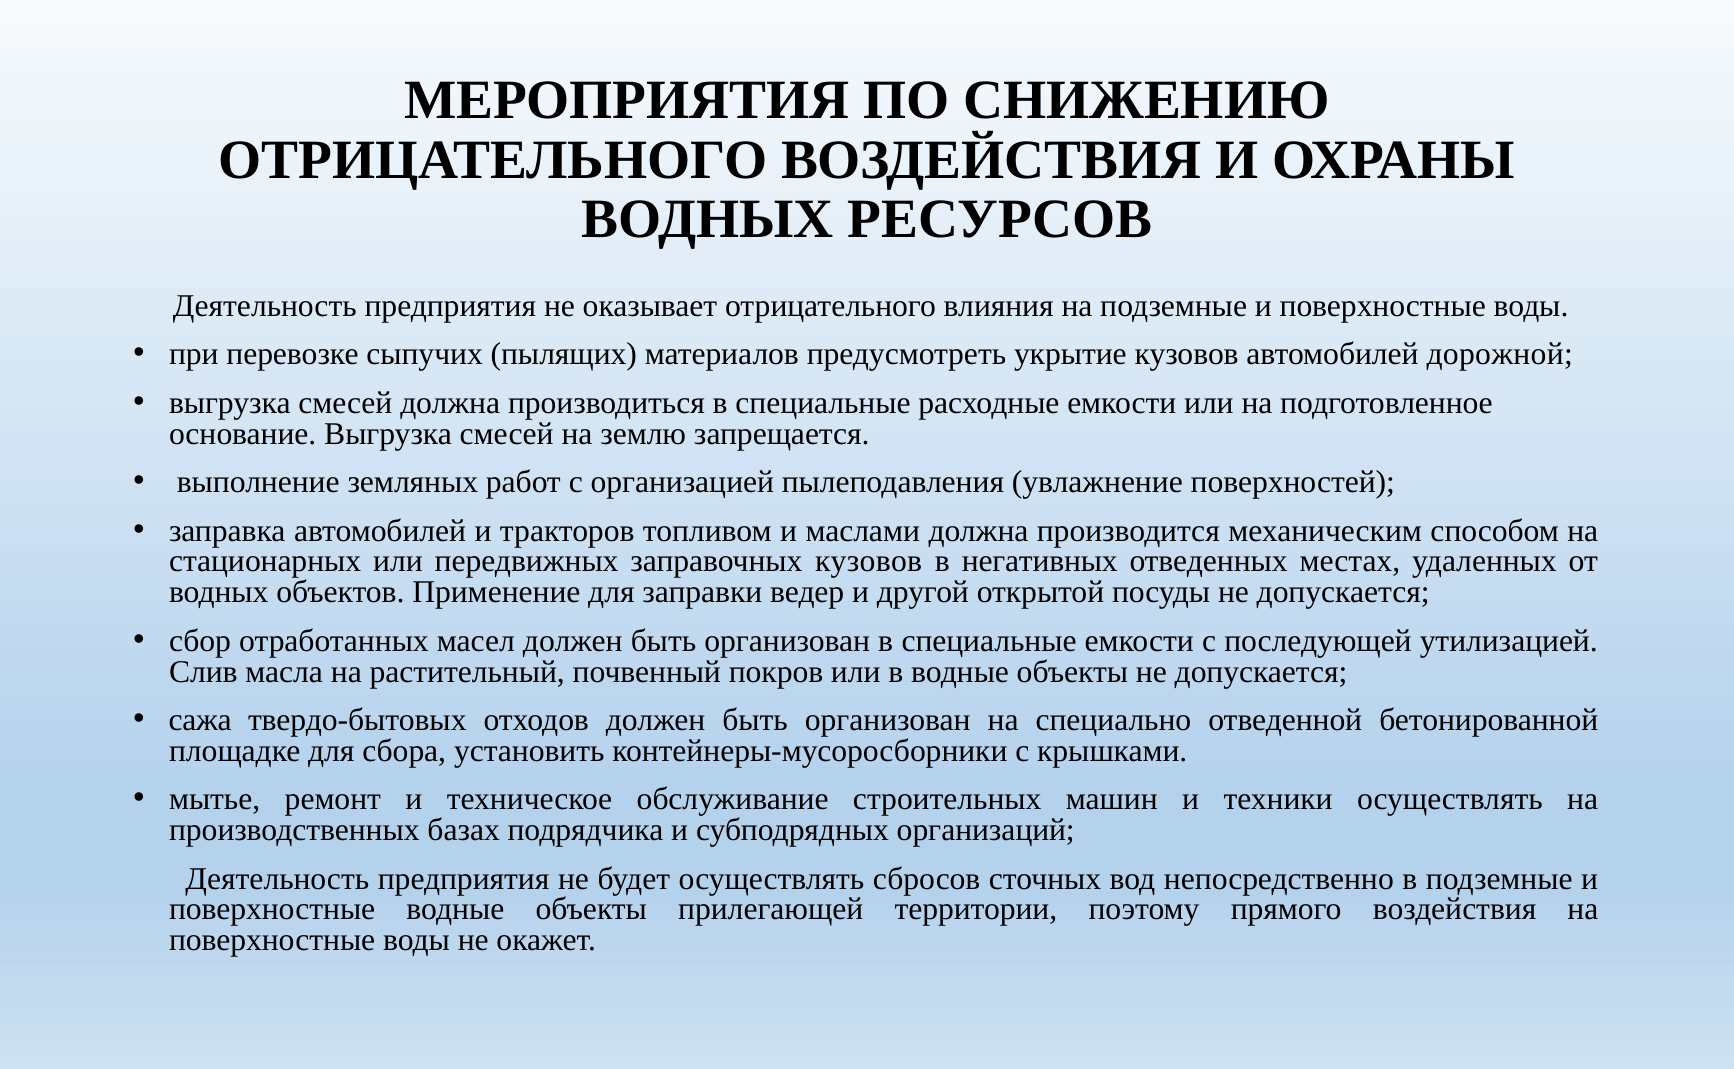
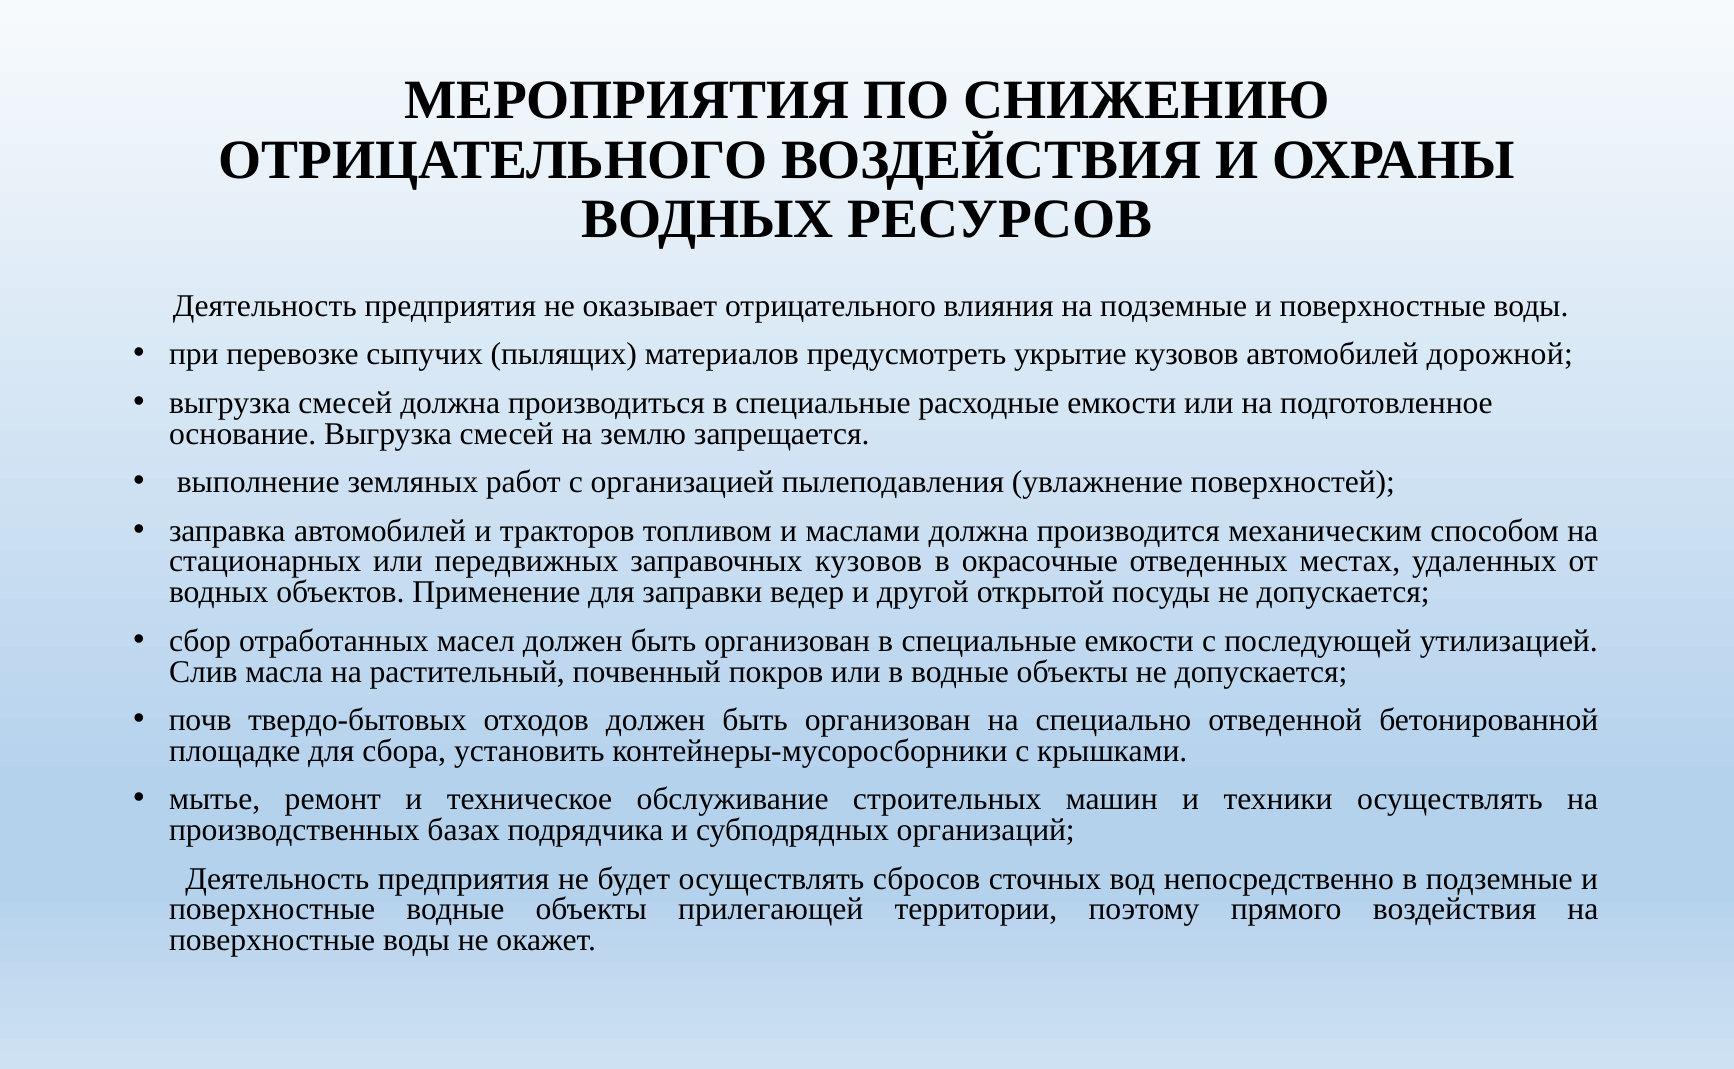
негативных: негативных -> окрасочные
сажа: сажа -> почв
